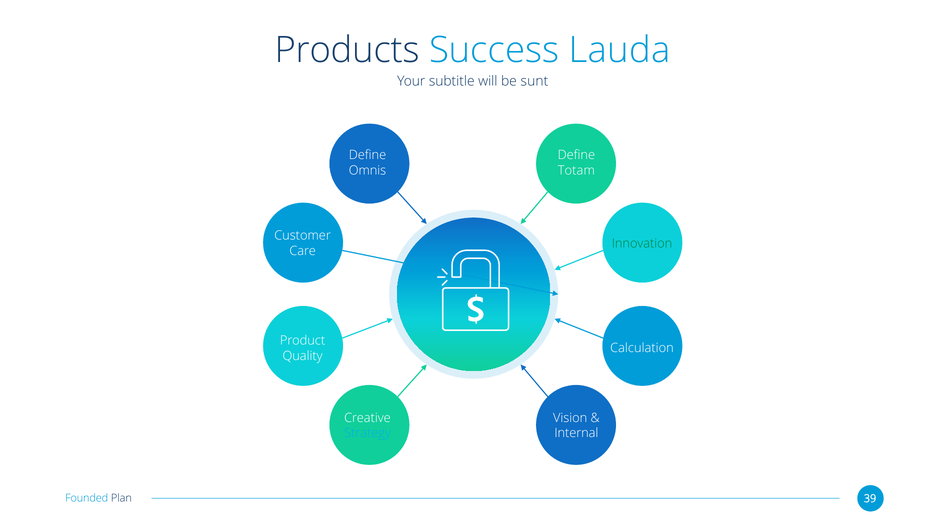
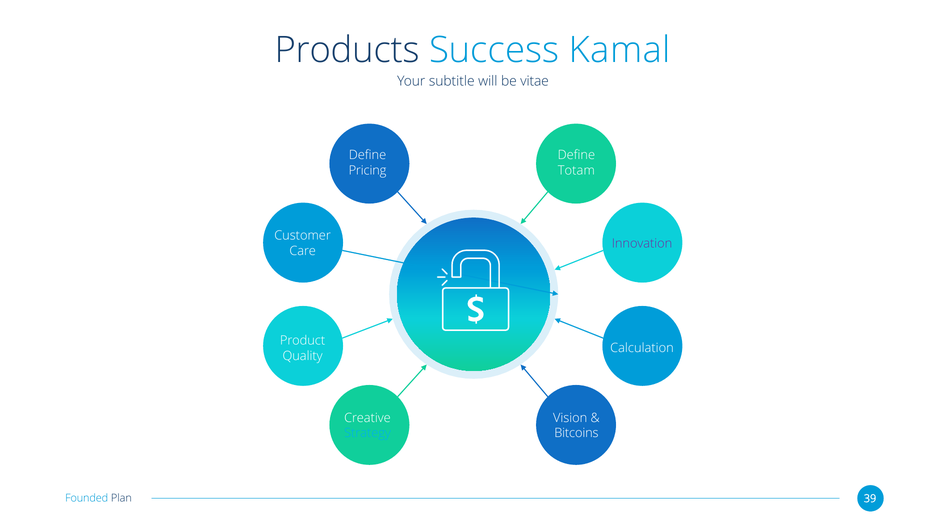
Lauda: Lauda -> Kamal
sunt: sunt -> vitae
Omnis: Omnis -> Pricing
Innovation colour: green -> purple
Internal: Internal -> Bitcoins
